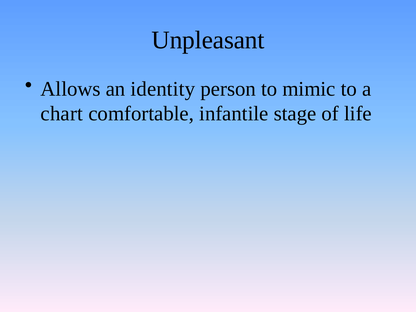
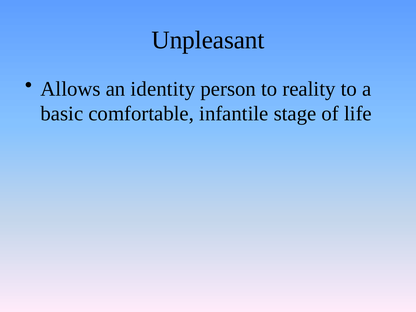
mimic: mimic -> reality
chart: chart -> basic
